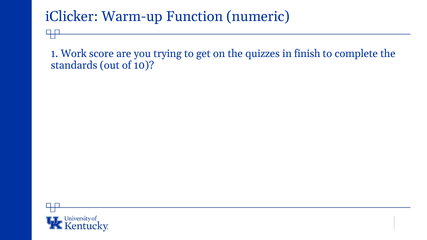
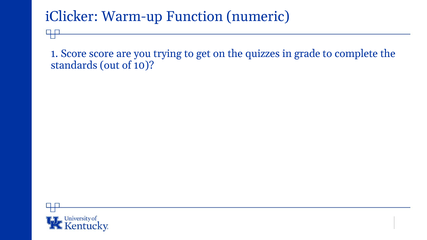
1 Work: Work -> Score
finish: finish -> grade
